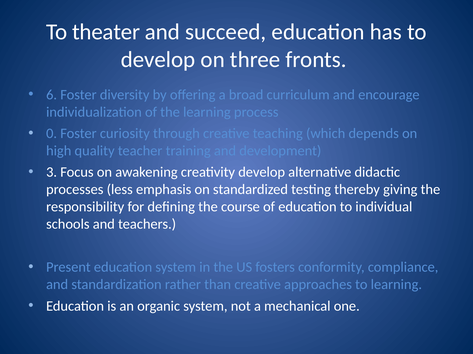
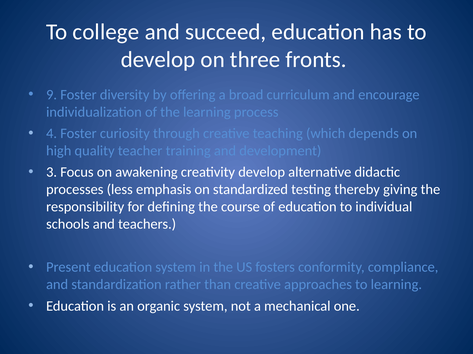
theater: theater -> college
6: 6 -> 9
0: 0 -> 4
